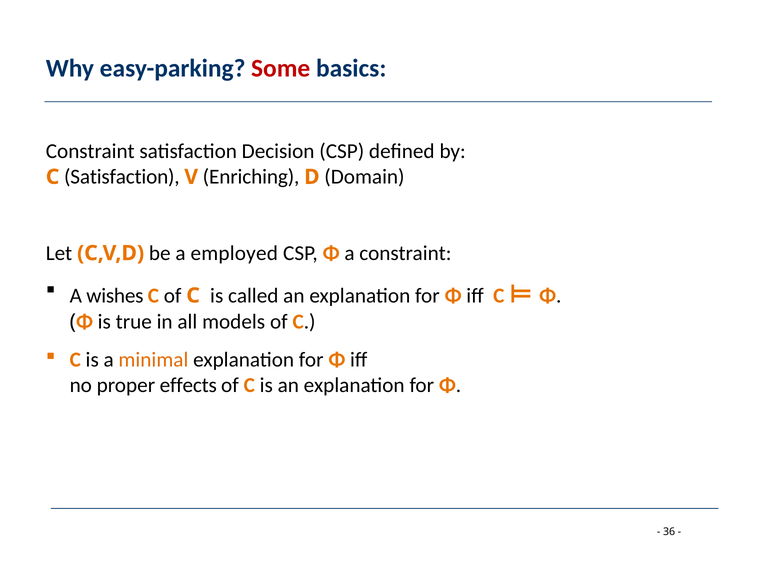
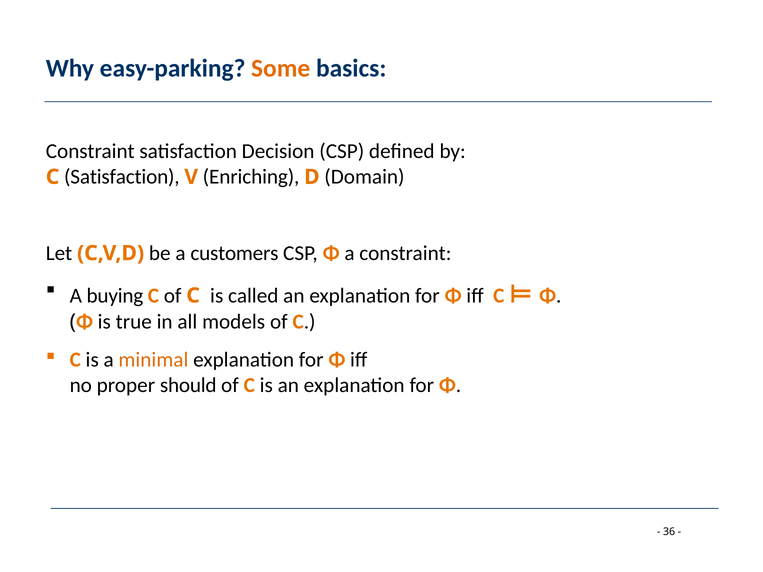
Some colour: red -> orange
employed: employed -> customers
wishes: wishes -> buying
effects: effects -> should
